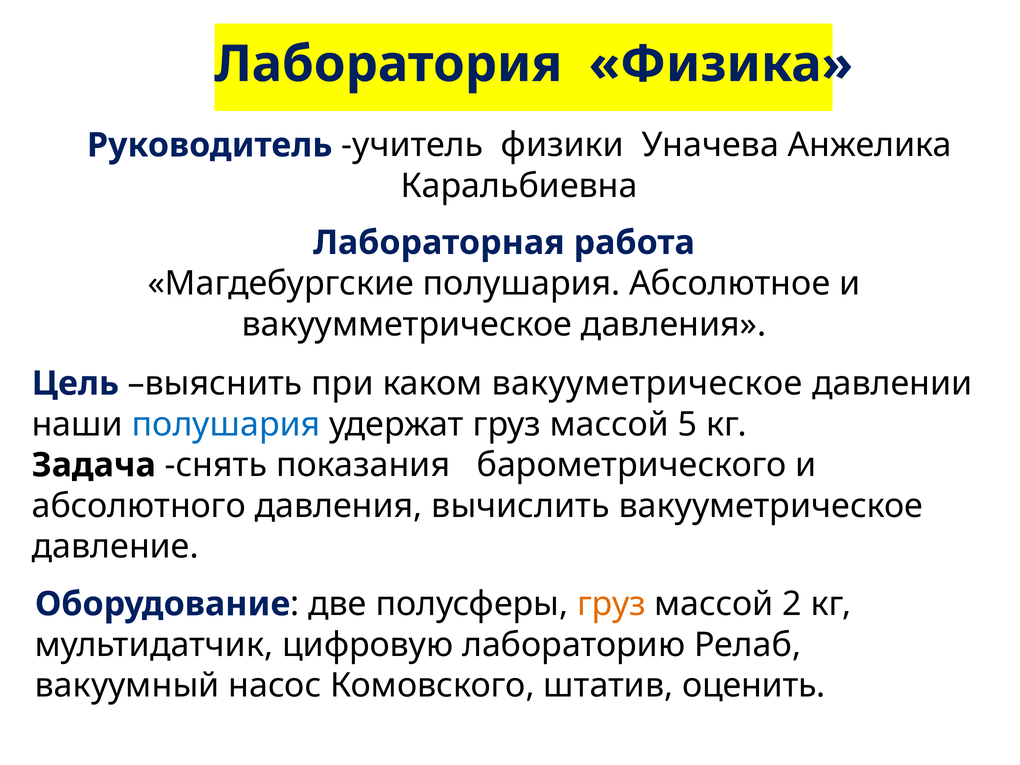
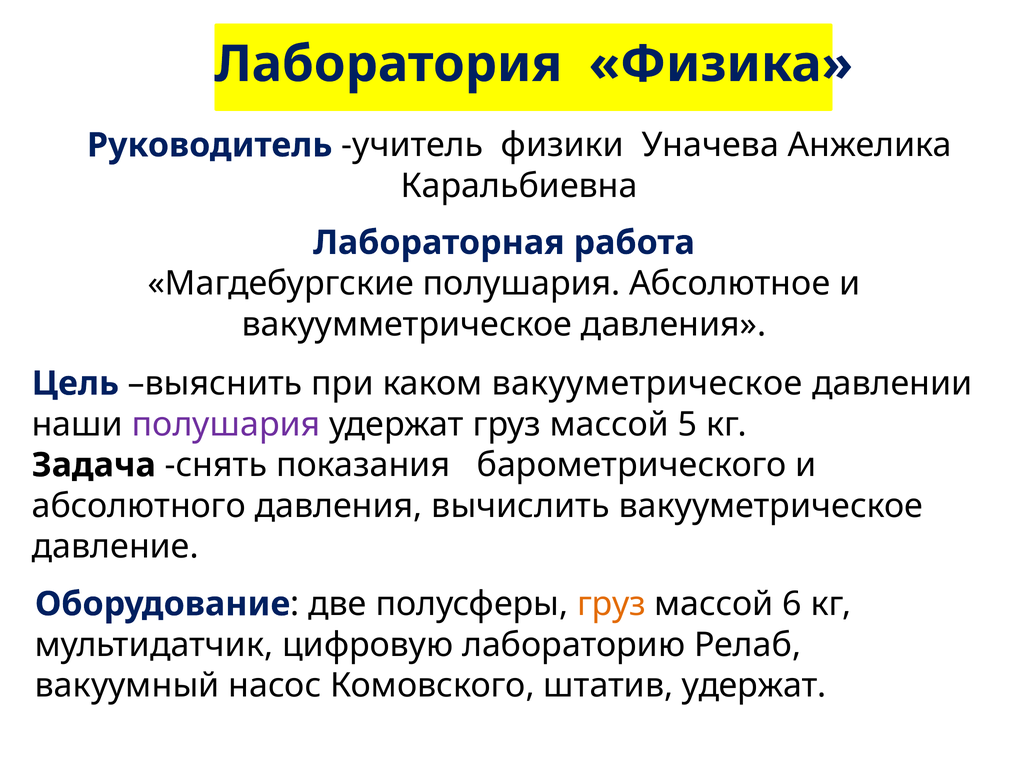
полушария at (226, 424) colour: blue -> purple
2: 2 -> 6
штатив оценить: оценить -> удержат
